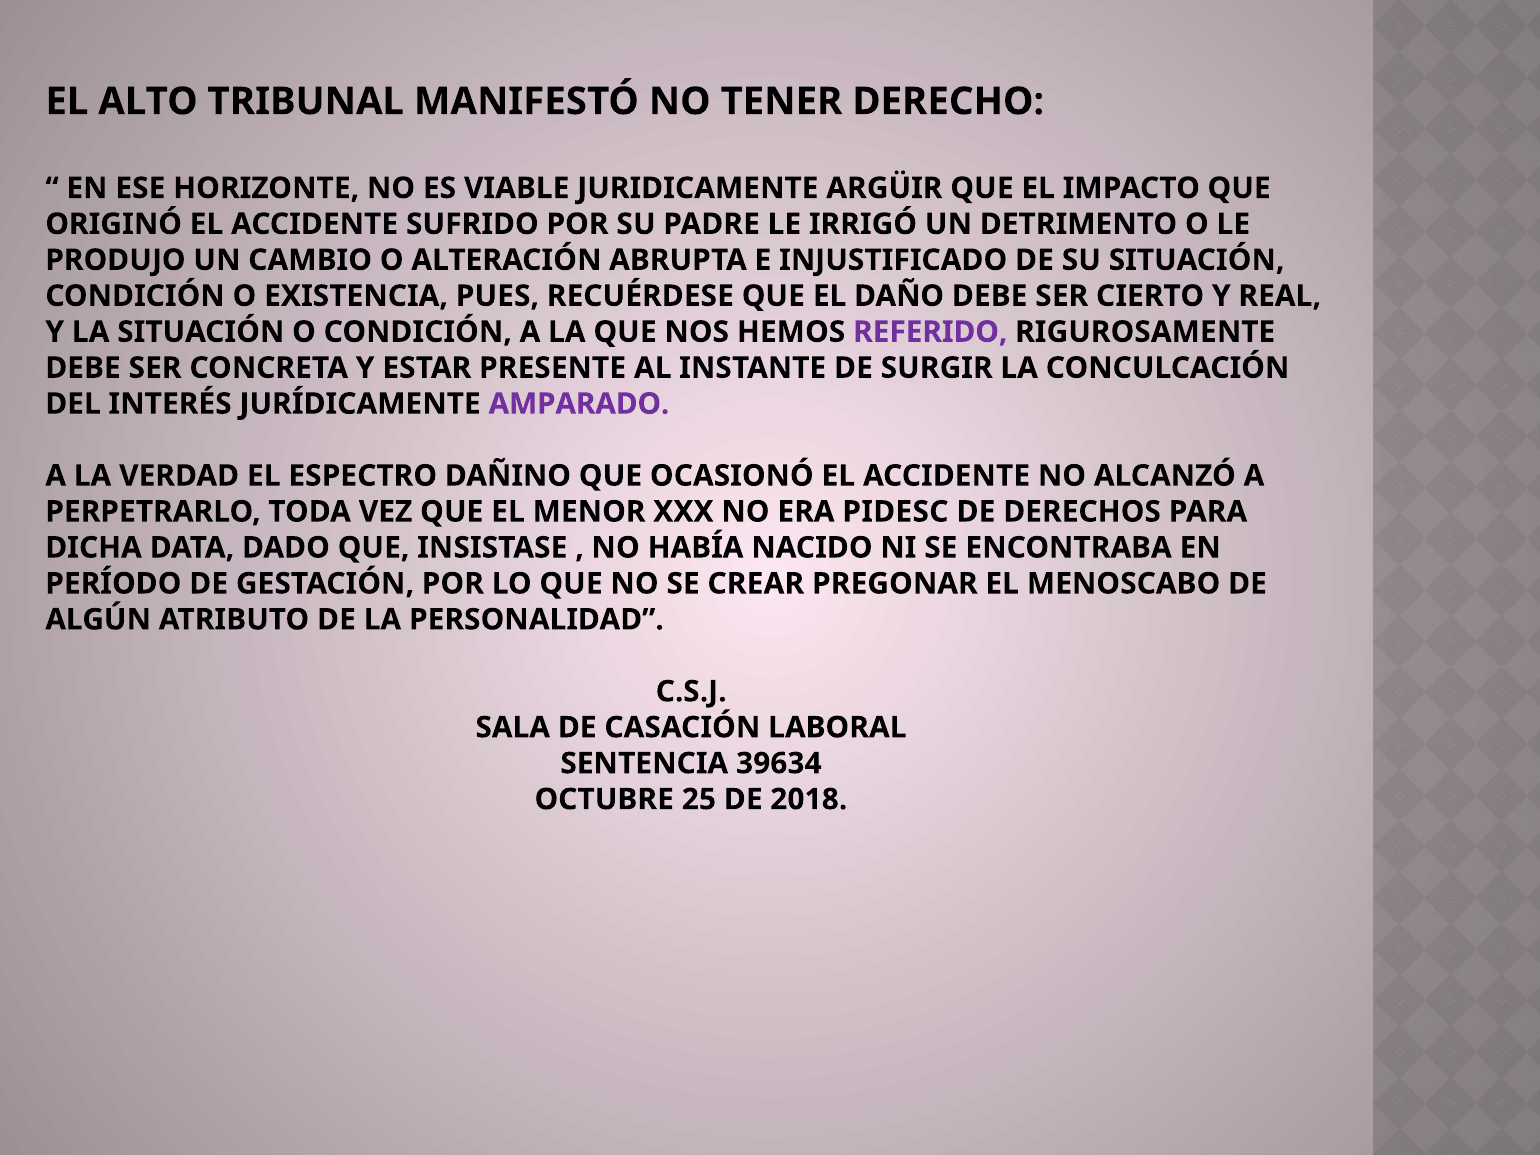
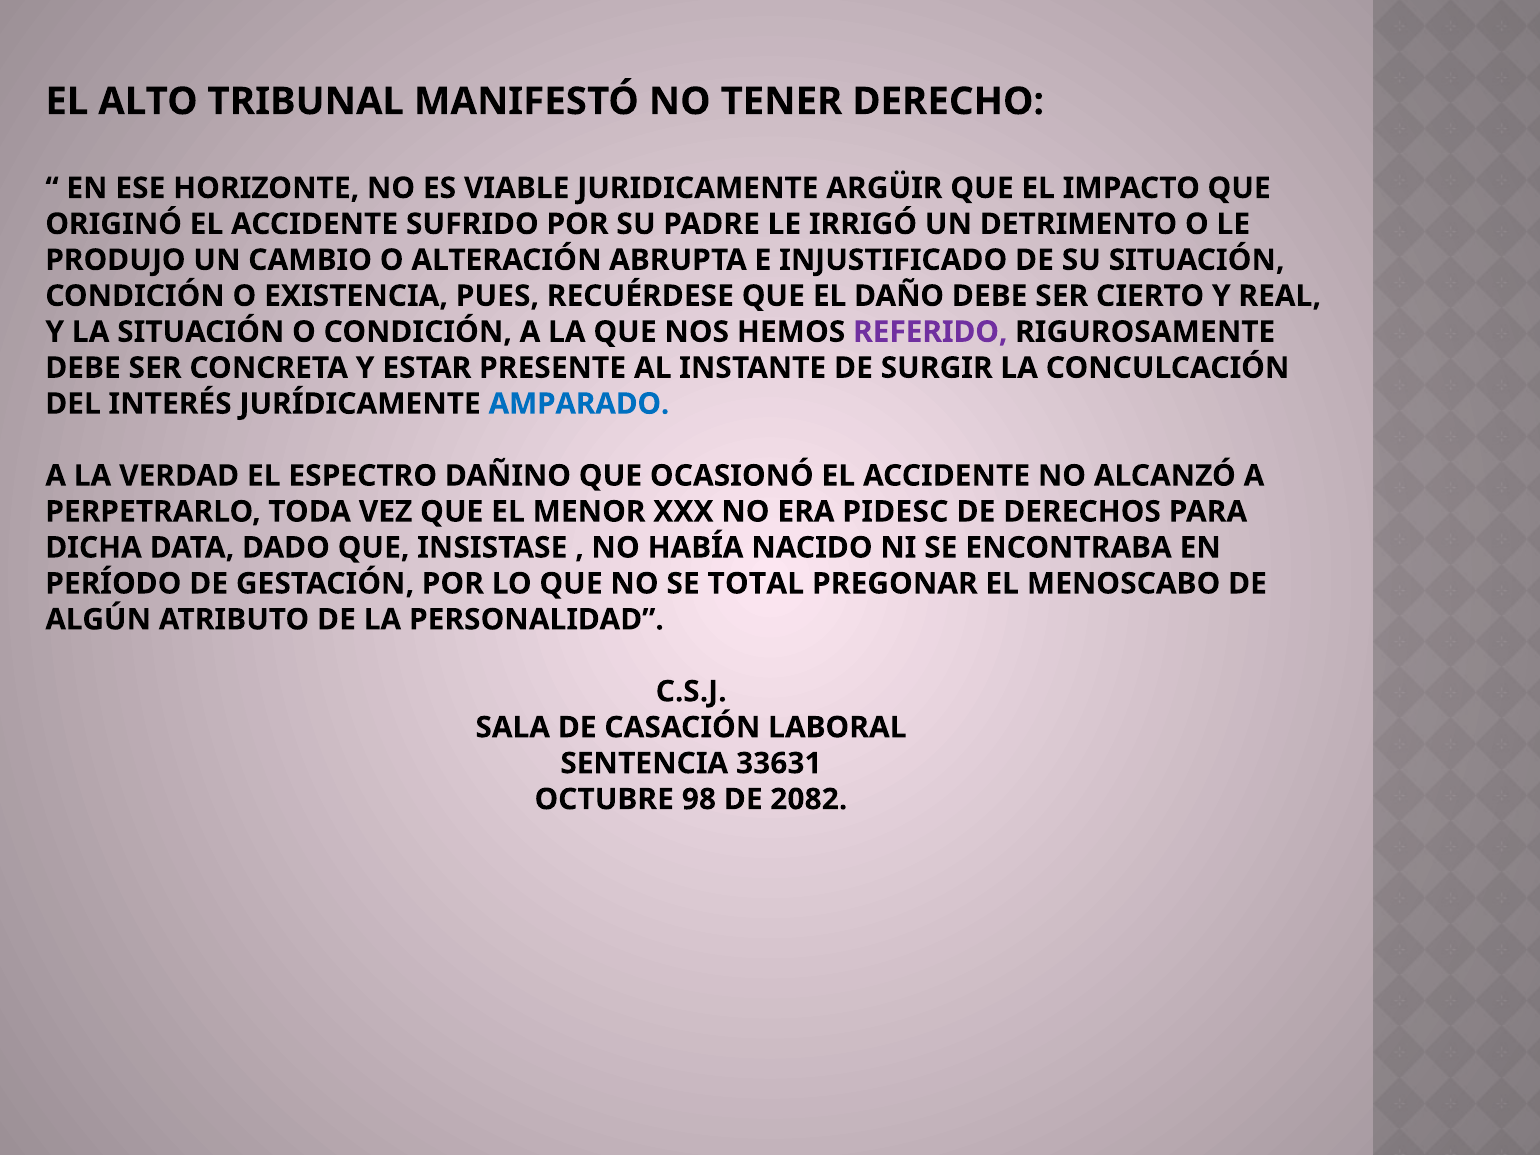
AMPARADO colour: purple -> blue
CREAR: CREAR -> TOTAL
39634: 39634 -> 33631
25: 25 -> 98
2018: 2018 -> 2082
